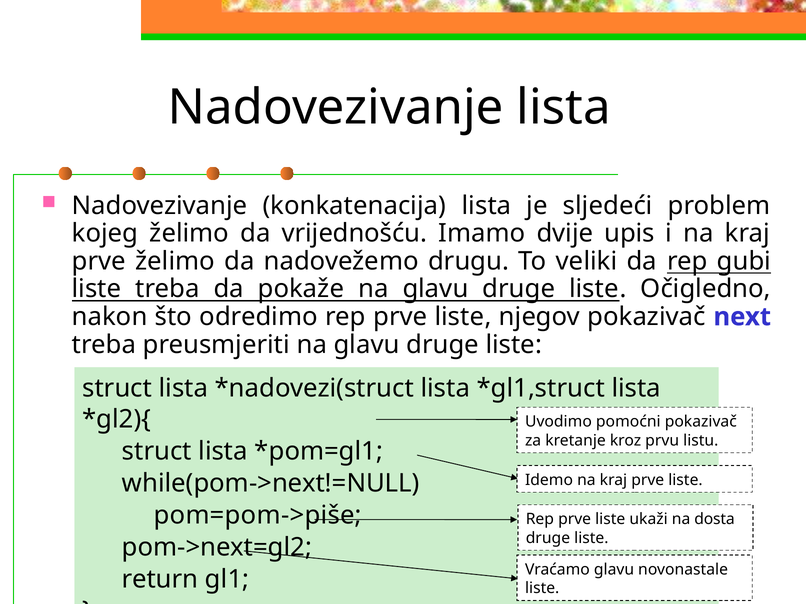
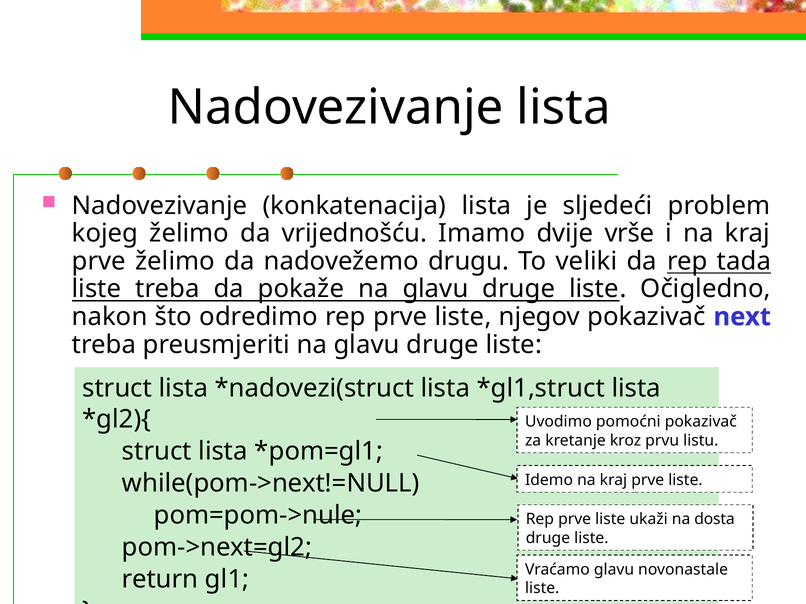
upis: upis -> vrše
gubi: gubi -> tada
pom=pom->piše: pom=pom->piše -> pom=pom->nule
